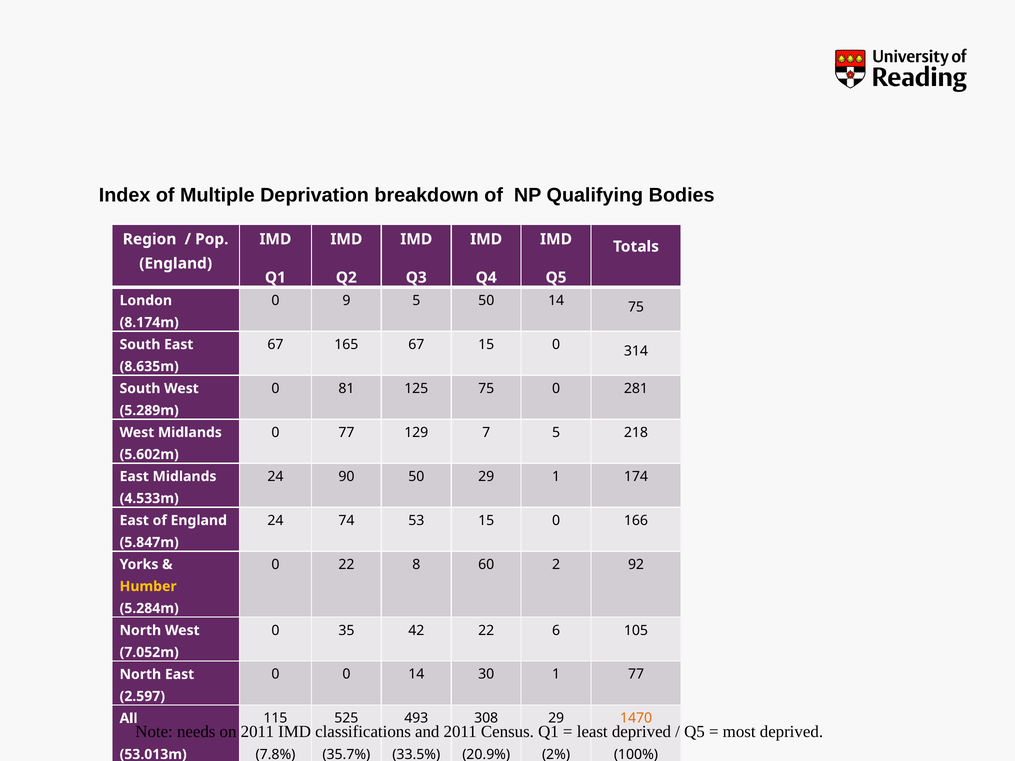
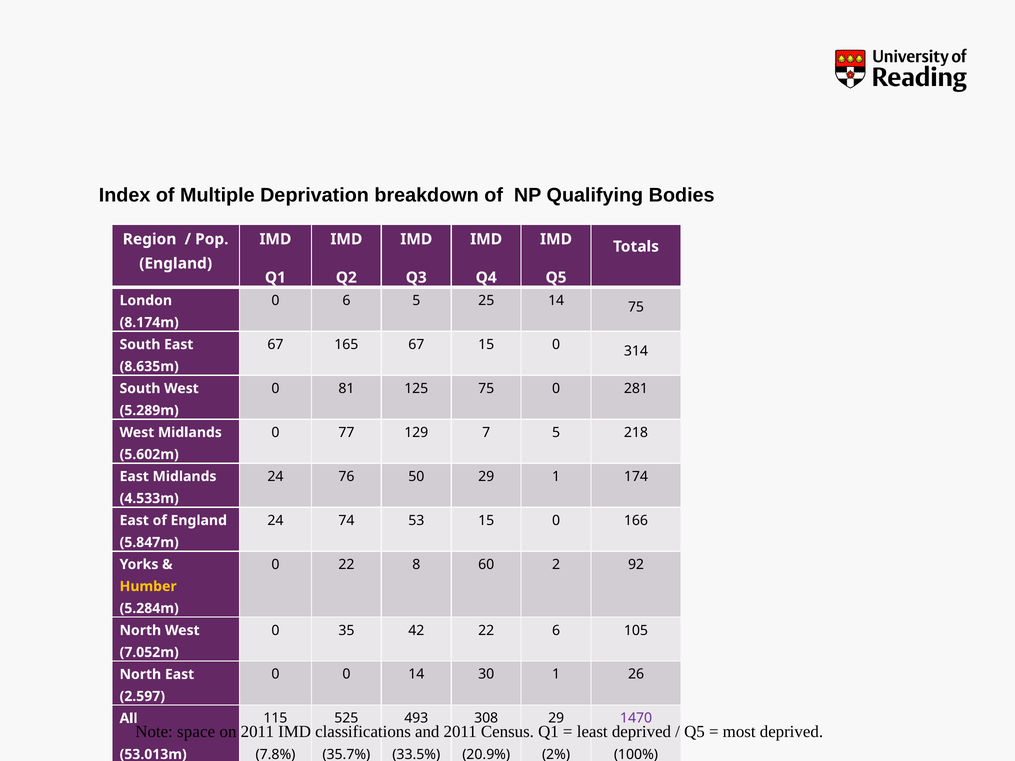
0 9: 9 -> 6
5 50: 50 -> 25
90: 90 -> 76
1 77: 77 -> 26
1470 colour: orange -> purple
needs: needs -> space
